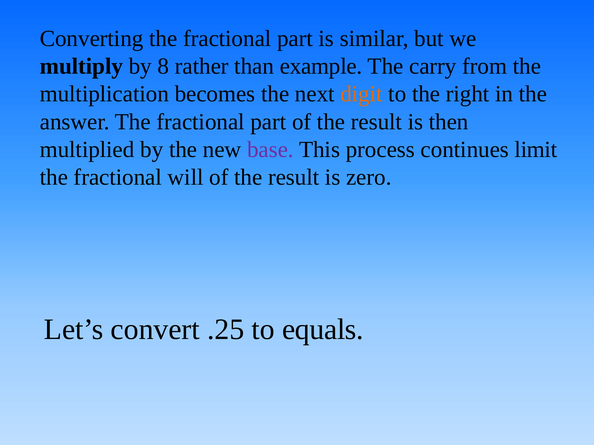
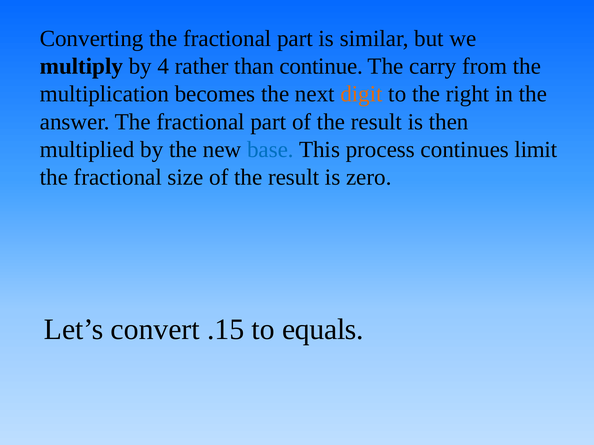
8: 8 -> 4
example: example -> continue
base colour: purple -> blue
will: will -> size
.25: .25 -> .15
